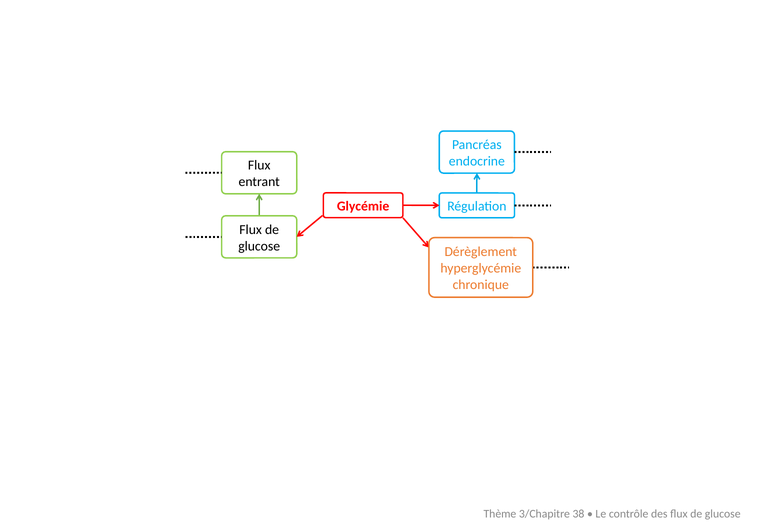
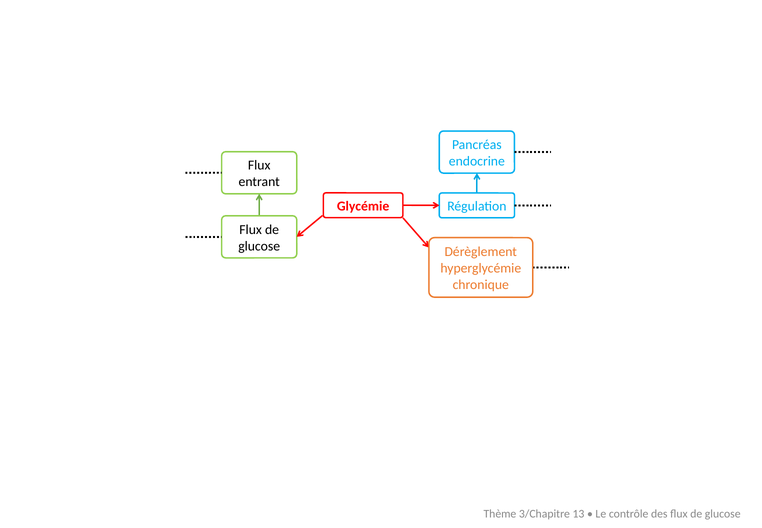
38: 38 -> 13
